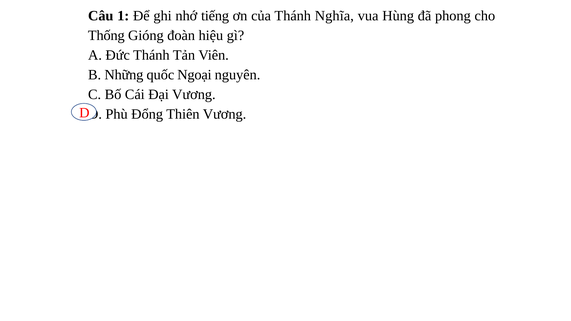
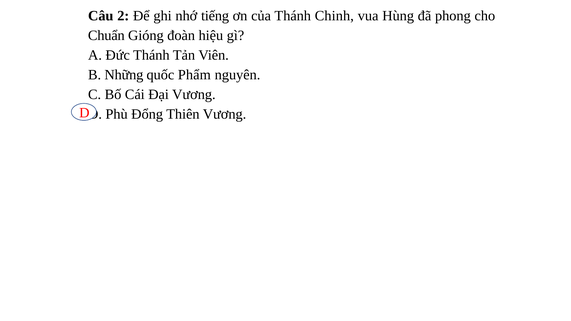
1: 1 -> 2
Nghĩa: Nghĩa -> Chinh
Thống: Thống -> Chuẩn
Ngoại: Ngoại -> Phẩm
